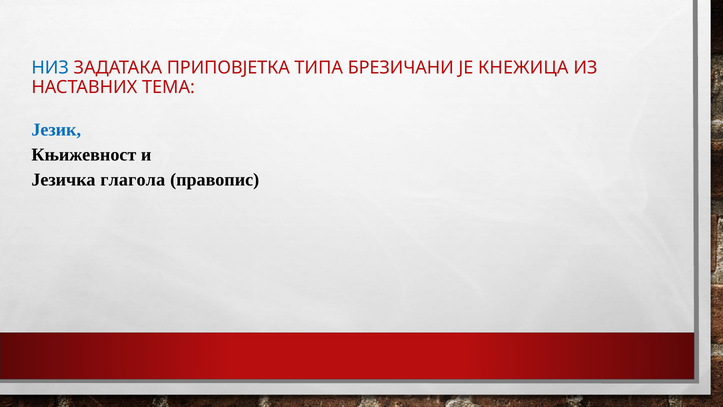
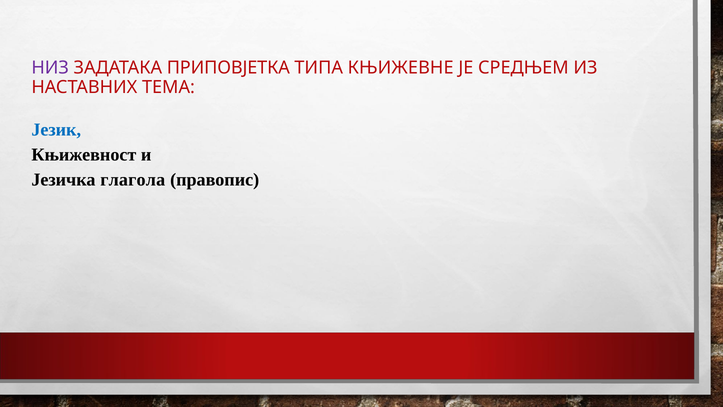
НИЗ colour: blue -> purple
БРЕЗИЧАНИ: БРЕЗИЧАНИ -> КЊИЖЕВНЕ
КНЕЖИЦА: КНЕЖИЦА -> СРЕДЊЕМ
